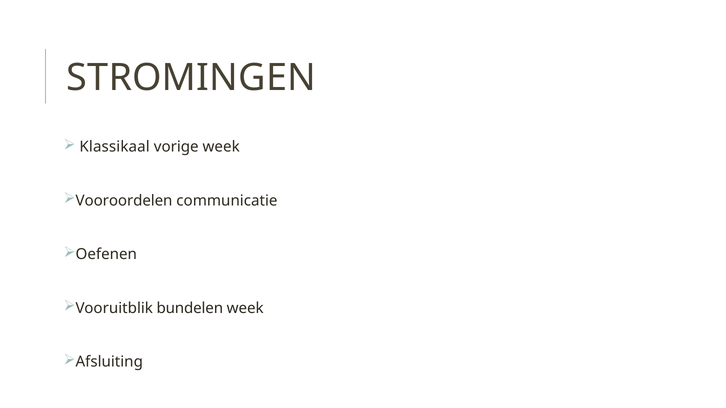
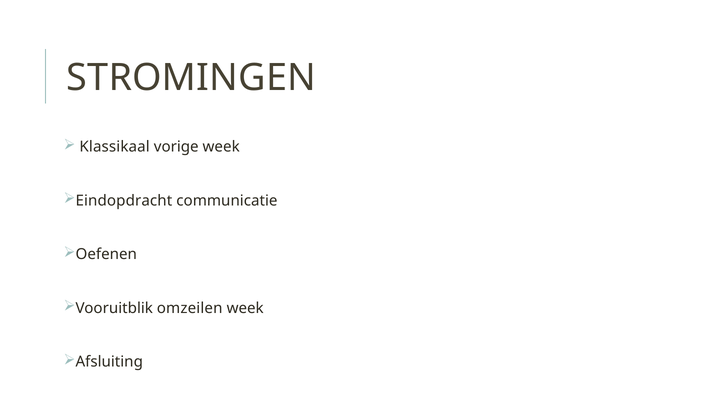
Vooroordelen: Vooroordelen -> Eindopdracht
bundelen: bundelen -> omzeilen
